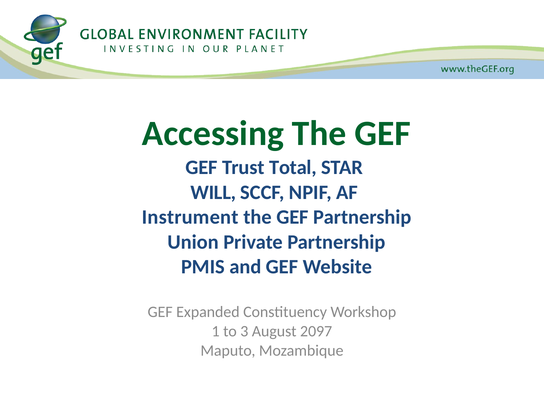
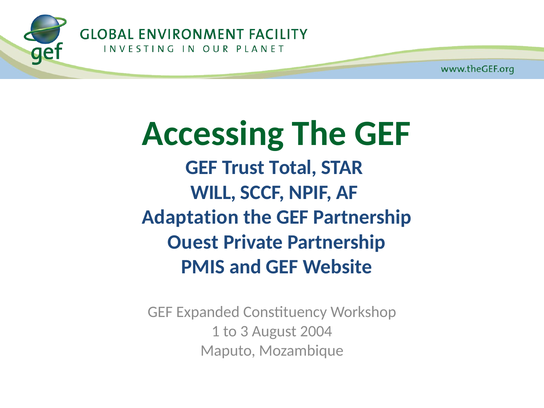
Instrument: Instrument -> Adaptation
Union: Union -> Ouest
2097: 2097 -> 2004
